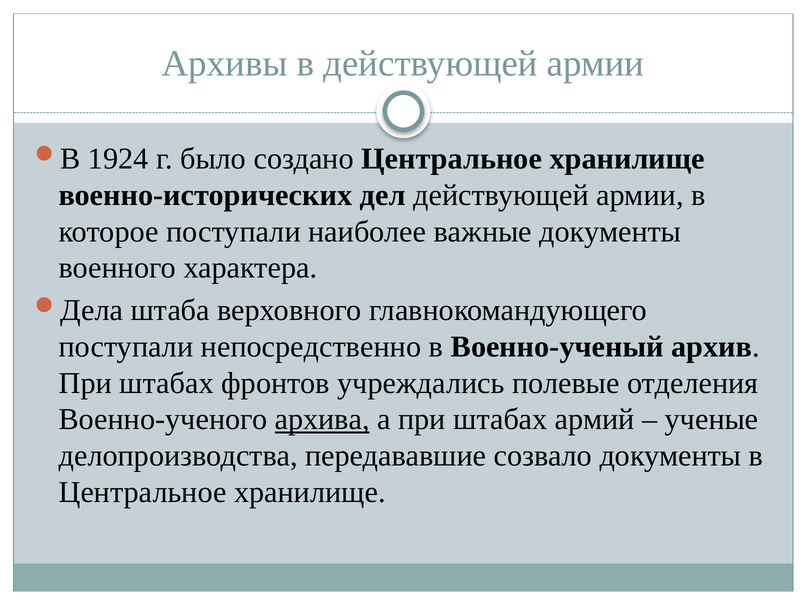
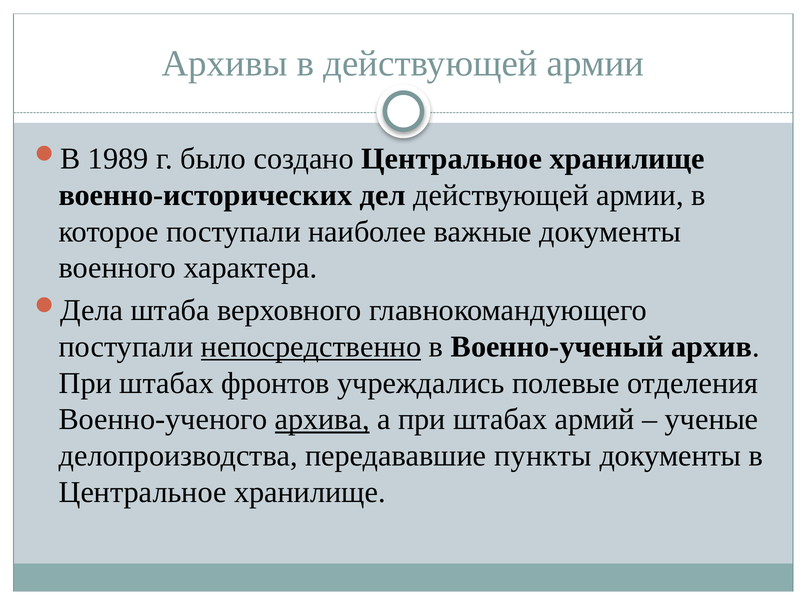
1924: 1924 -> 1989
непосредственно underline: none -> present
созвало: созвало -> пункты
